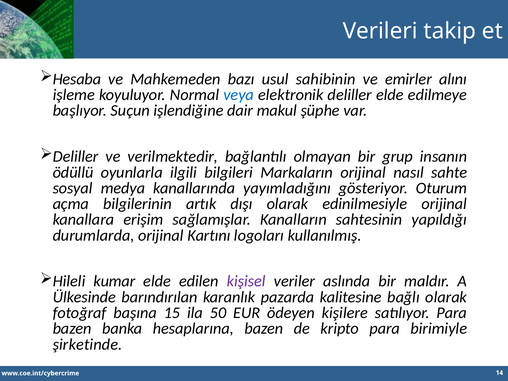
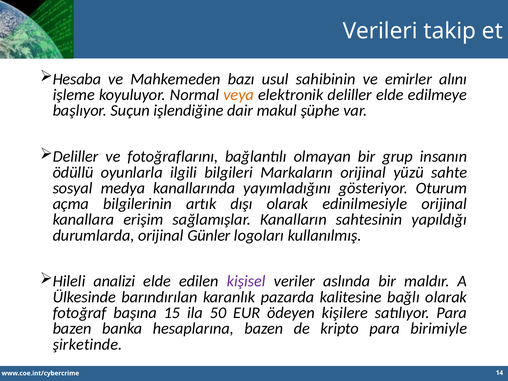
veya colour: blue -> orange
verilmektedir: verilmektedir -> fotoğraflarını
nasıl: nasıl -> yüzü
Kartını: Kartını -> Günler
kumar: kumar -> analizi
